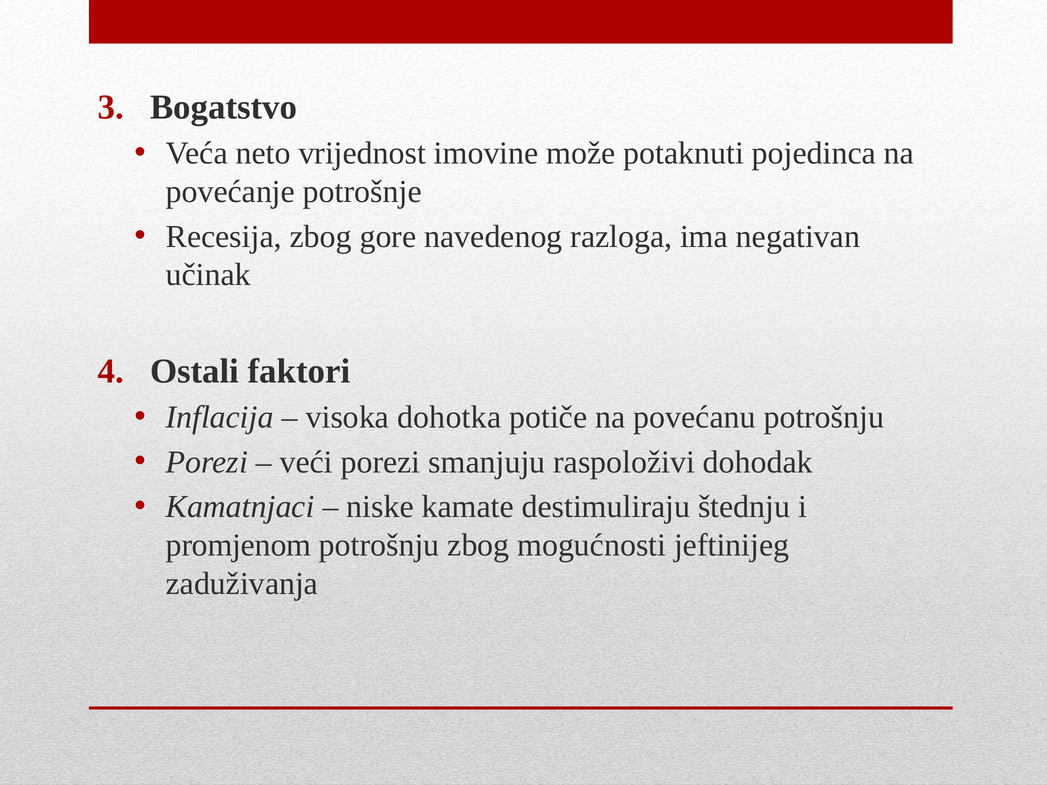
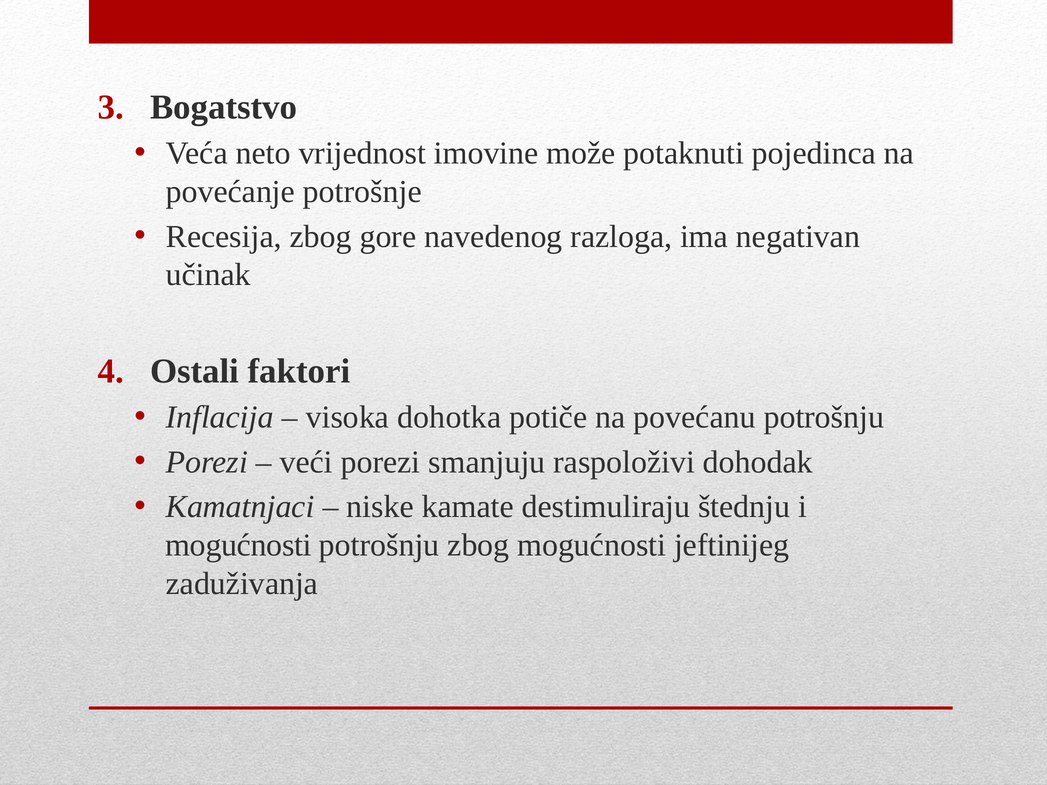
promjenom at (239, 545): promjenom -> mogućnosti
